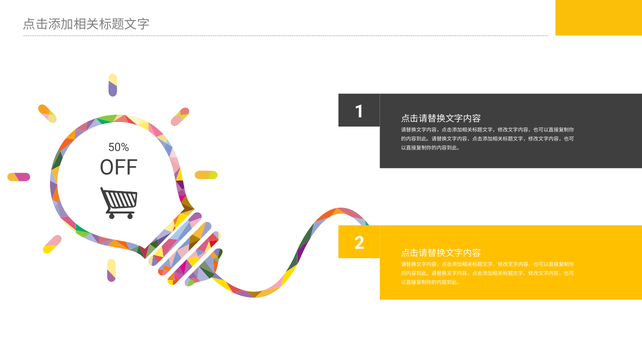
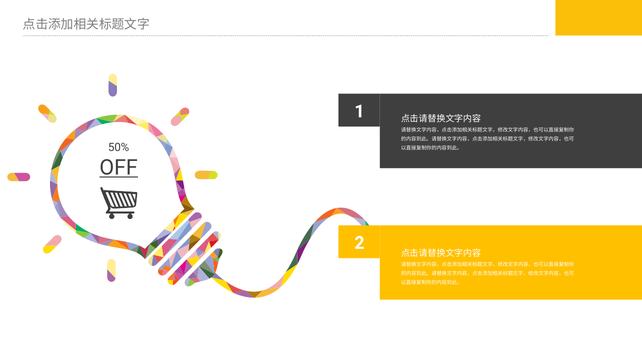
OFF underline: none -> present
